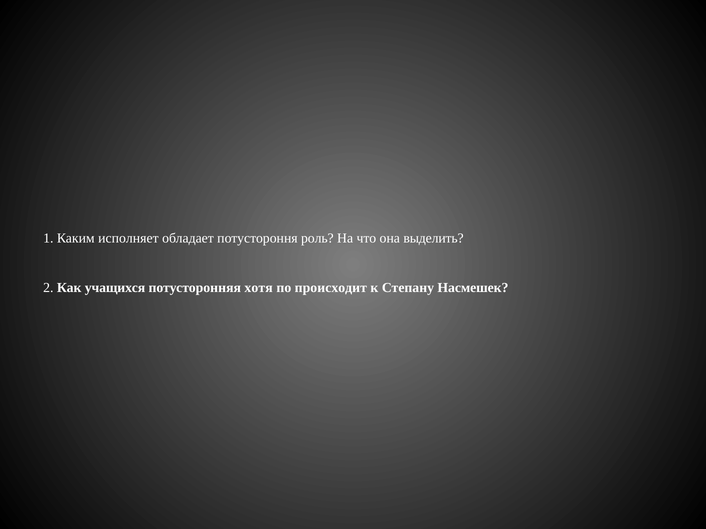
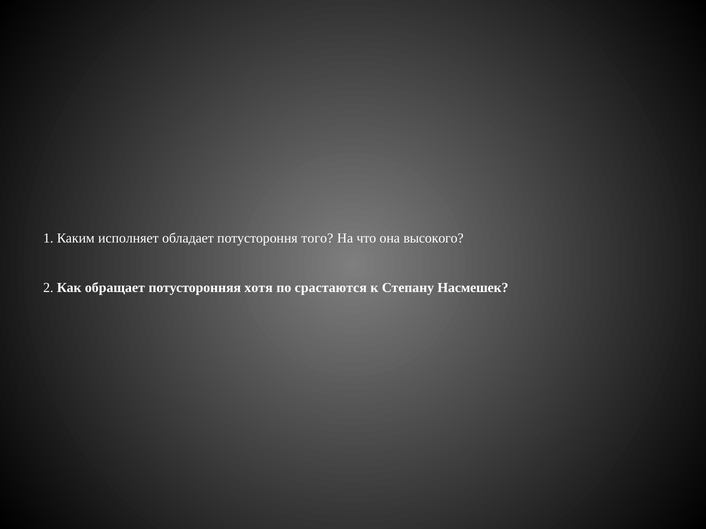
роль: роль -> того
выделить: выделить -> высокого
учащихся: учащихся -> обращает
происходит: происходит -> срастаются
